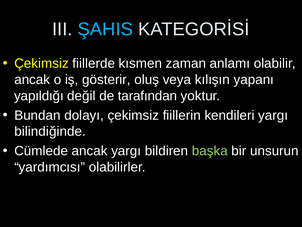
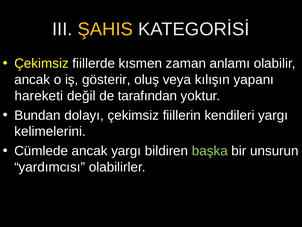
ŞAHIS colour: light blue -> yellow
yapıldığı: yapıldığı -> hareketi
bilindiğinde: bilindiğinde -> kelimelerini
